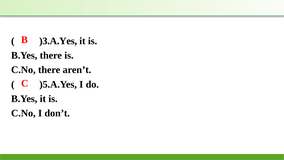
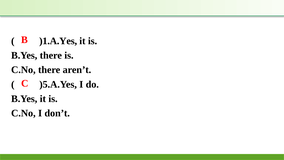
)3.A.Yes: )3.A.Yes -> )1.A.Yes
